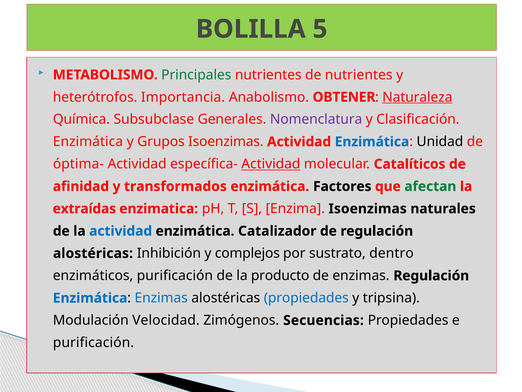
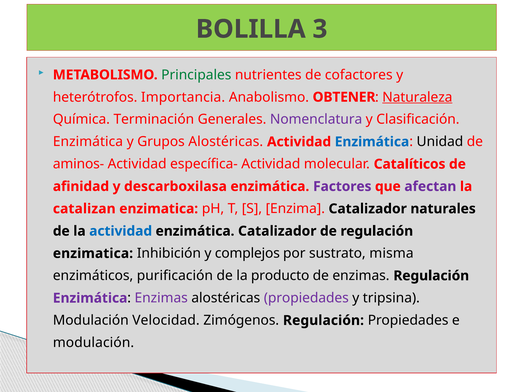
5: 5 -> 3
de nutrientes: nutrientes -> cofactores
Subsubclase: Subsubclase -> Terminación
Grupos Isoenzimas: Isoenzimas -> Alostéricas
óptima-: óptima- -> aminos-
Actividad at (271, 164) underline: present -> none
transformados: transformados -> descarboxilasa
Factores colour: black -> purple
afectan colour: green -> purple
extraídas: extraídas -> catalizan
Enzima Isoenzimas: Isoenzimas -> Catalizador
alostéricas at (93, 253): alostéricas -> enzimatica
dentro: dentro -> misma
Enzimática at (90, 298) colour: blue -> purple
Enzimas at (161, 298) colour: blue -> purple
propiedades at (306, 298) colour: blue -> purple
Zimógenos Secuencias: Secuencias -> Regulación
purificación at (93, 342): purificación -> modulación
